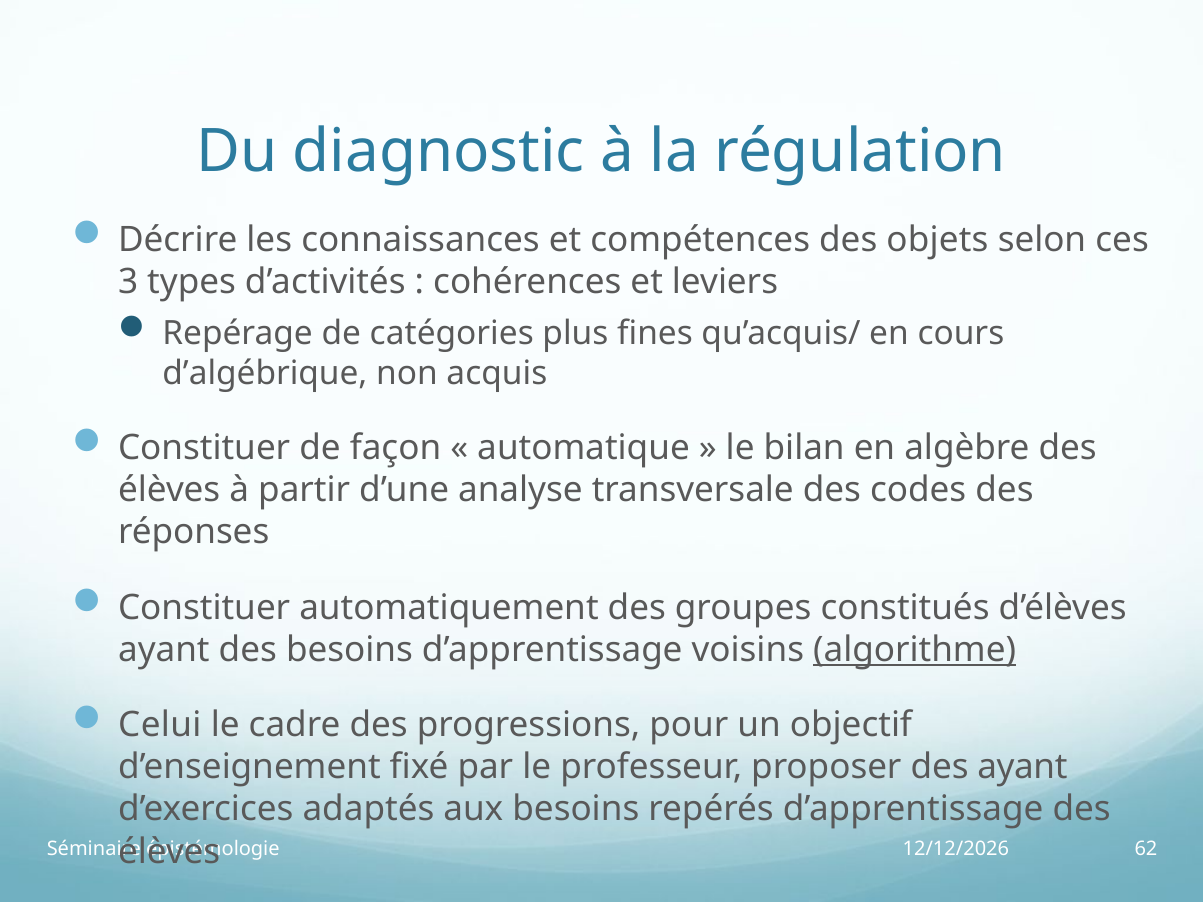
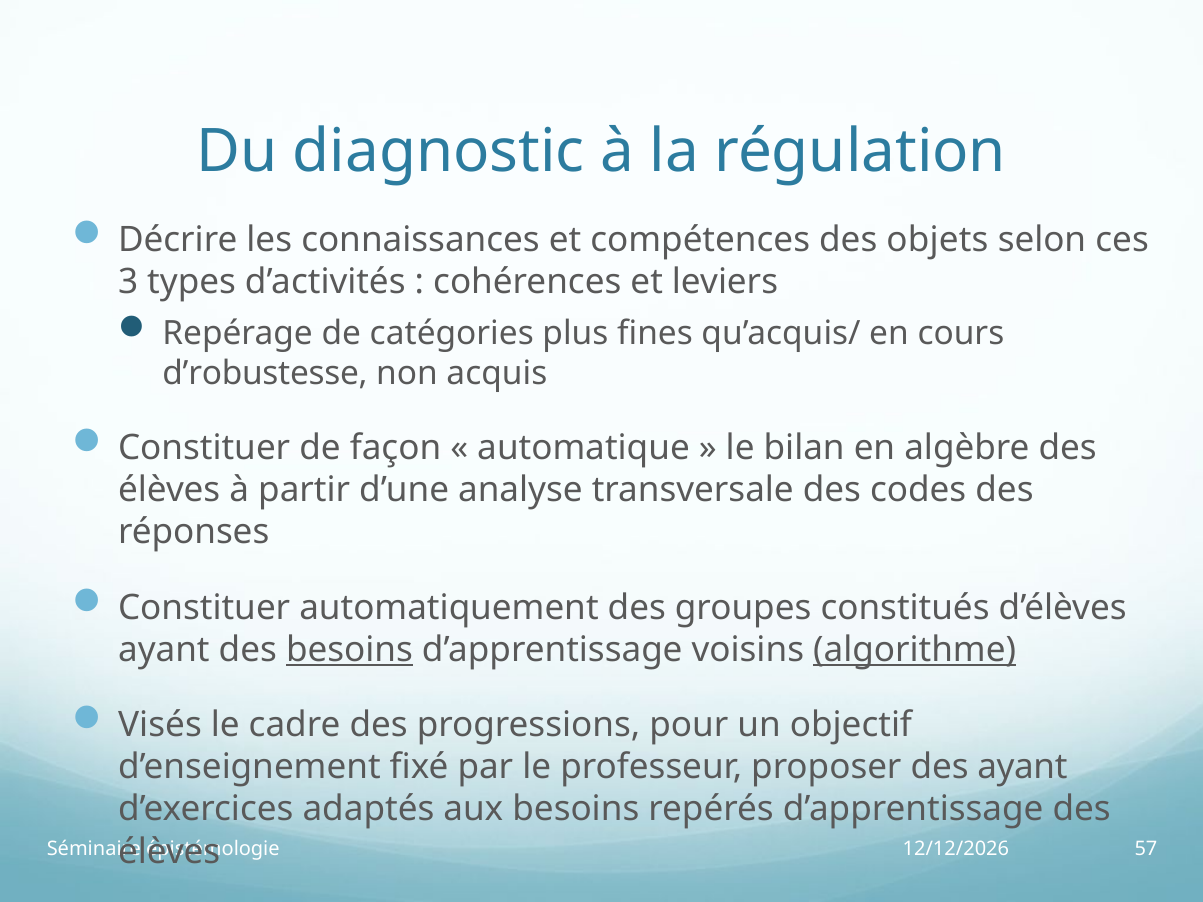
d’algébrique: d’algébrique -> d’robustesse
besoins at (349, 650) underline: none -> present
Celui: Celui -> Visés
62: 62 -> 57
